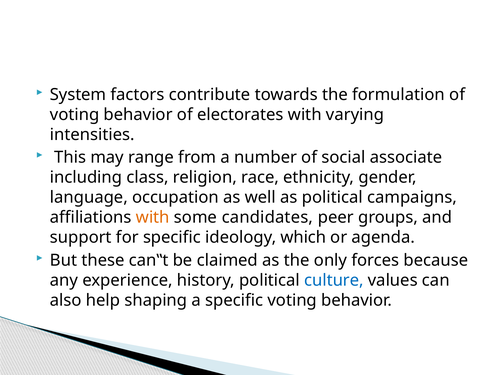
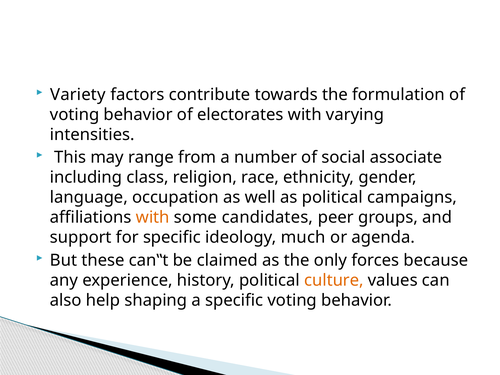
System: System -> Variety
which: which -> much
culture colour: blue -> orange
